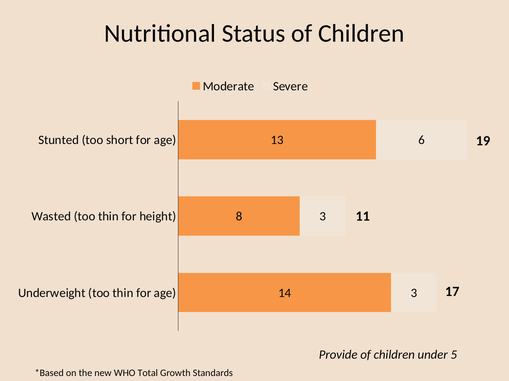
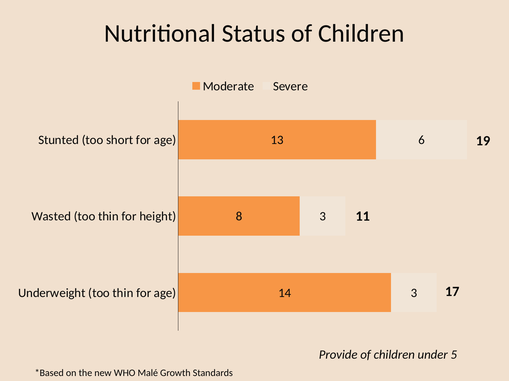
Total: Total -> Malé
